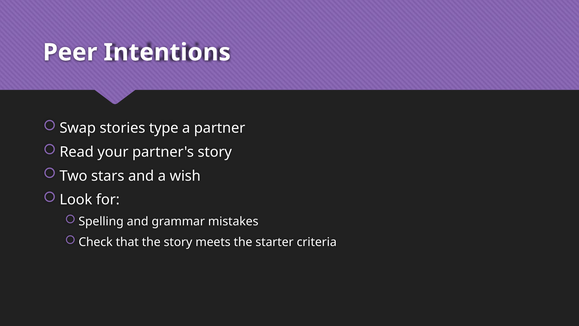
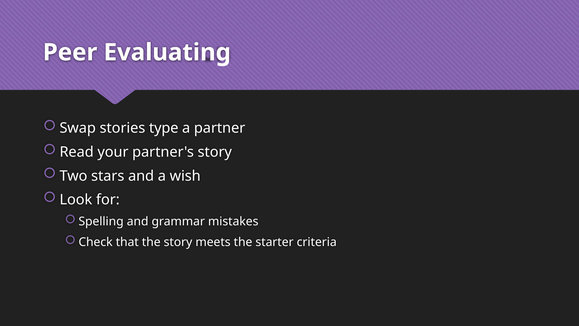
Intentions: Intentions -> Evaluating
